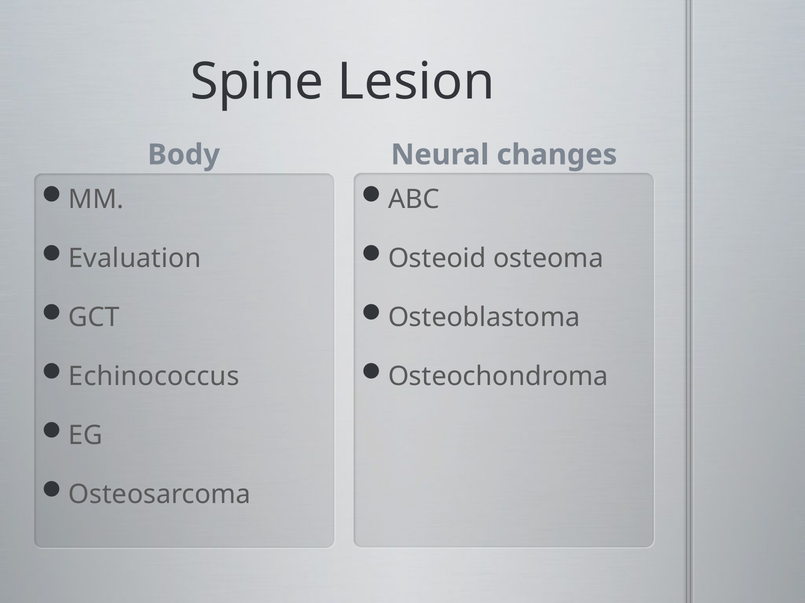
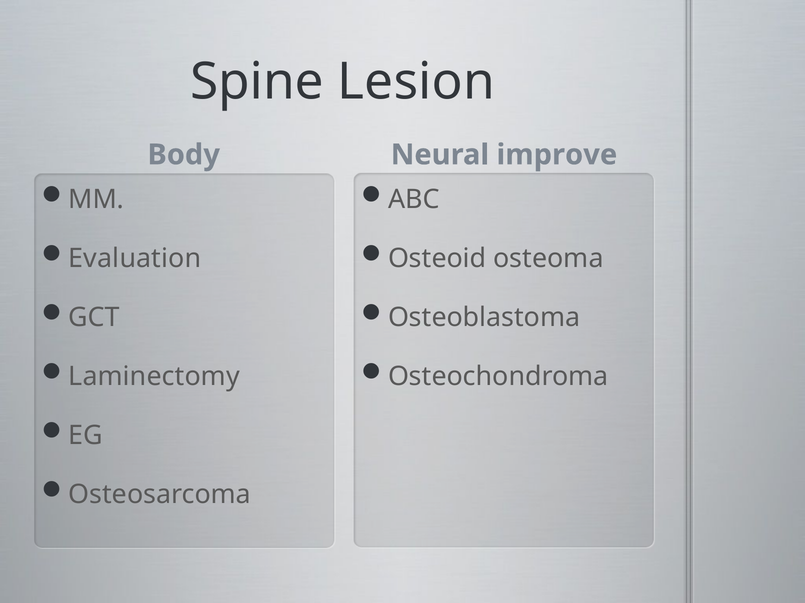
changes: changes -> improve
Echinococcus: Echinococcus -> Laminectomy
